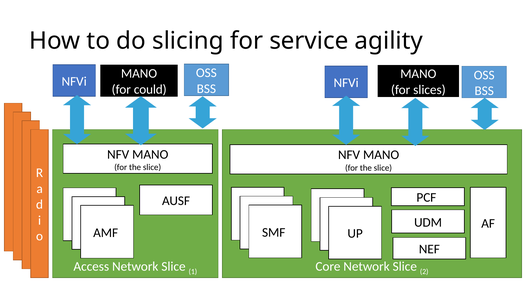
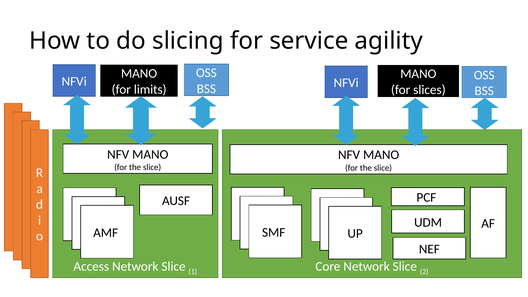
could: could -> limits
